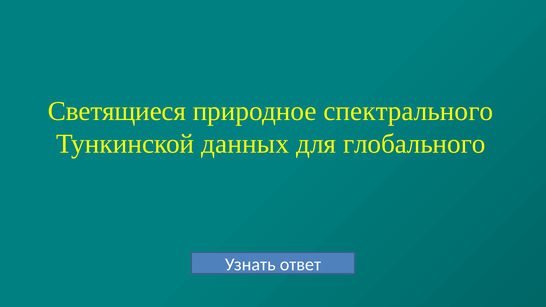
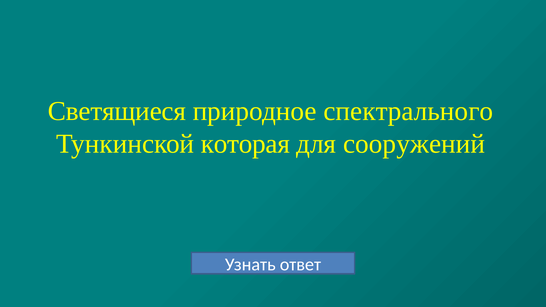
данных: данных -> которая
глобального: глобального -> сооружений
